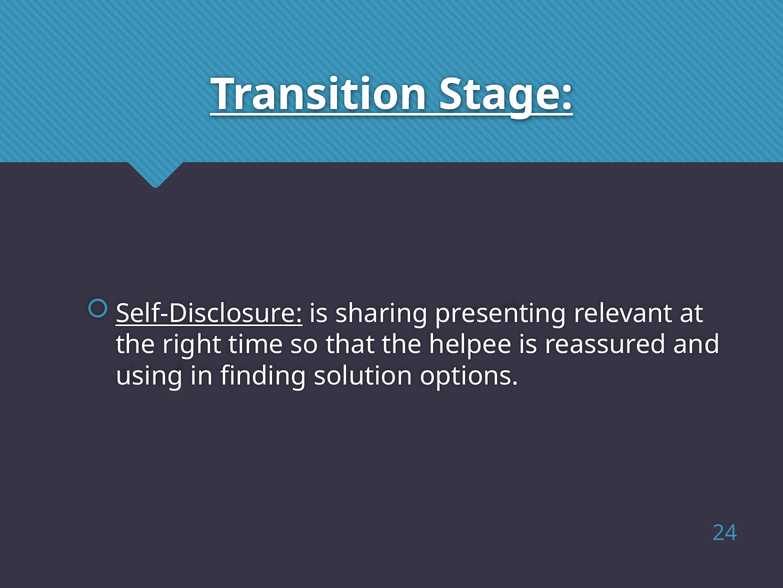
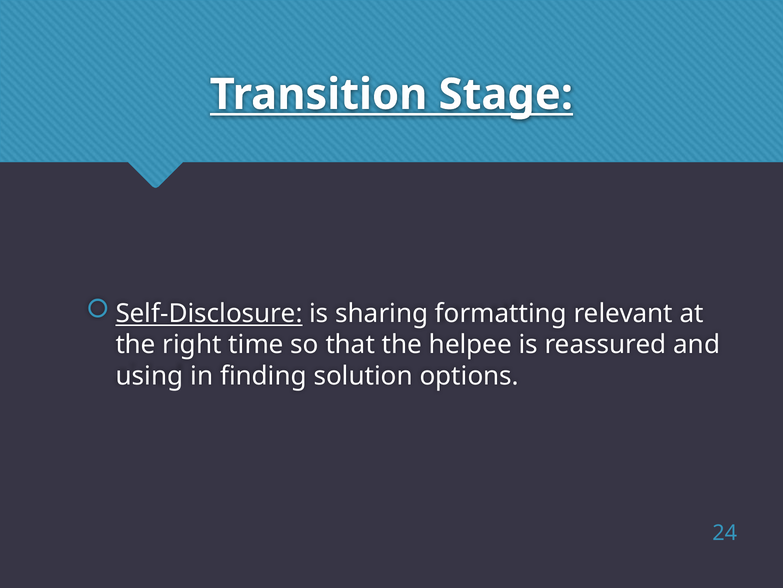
presenting: presenting -> formatting
